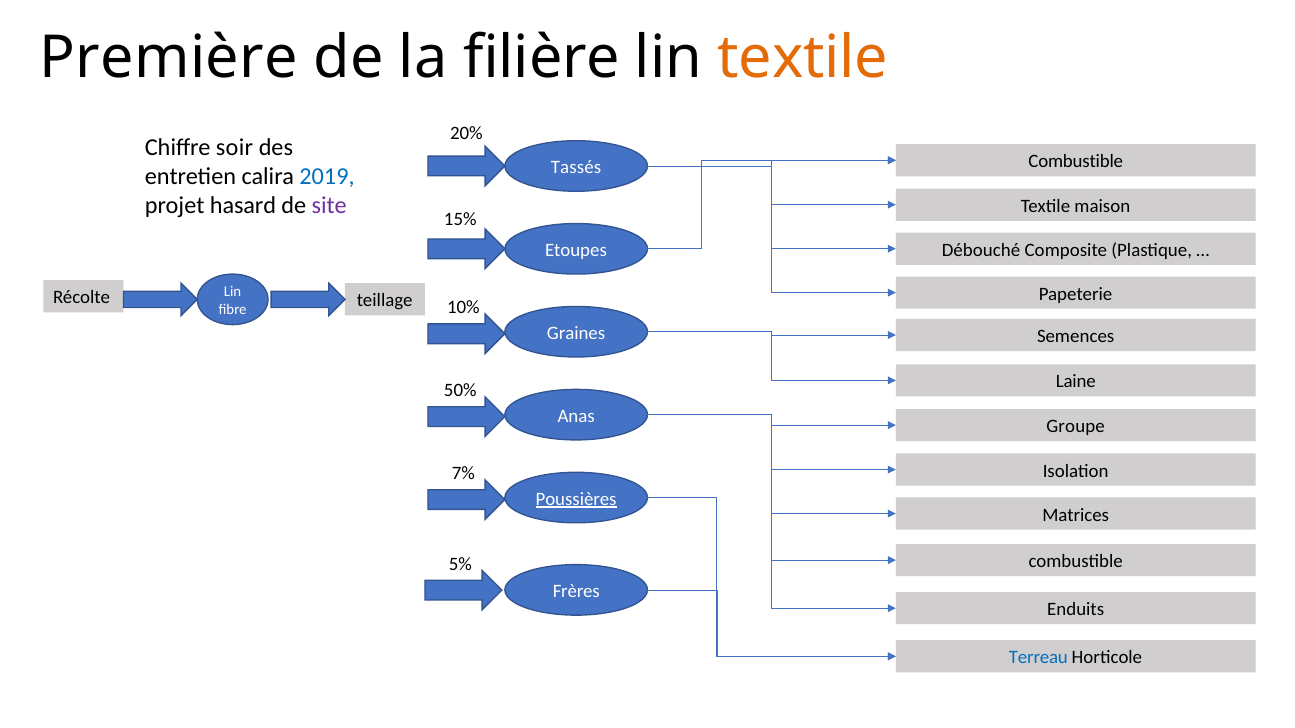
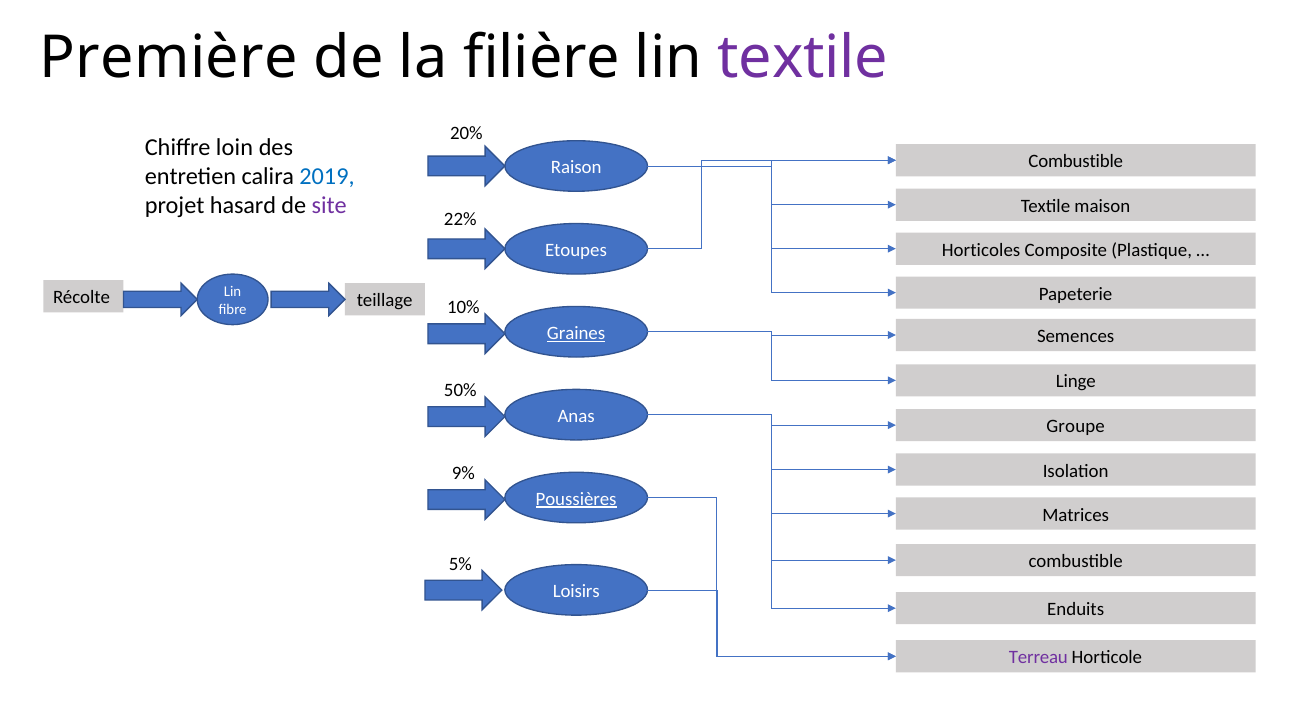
textile at (803, 58) colour: orange -> purple
soir: soir -> loin
Tassés: Tassés -> Raison
15%: 15% -> 22%
Débouché: Débouché -> Horticoles
Graines underline: none -> present
Laine: Laine -> Linge
7%: 7% -> 9%
Frères: Frères -> Loisirs
Terreau colour: blue -> purple
